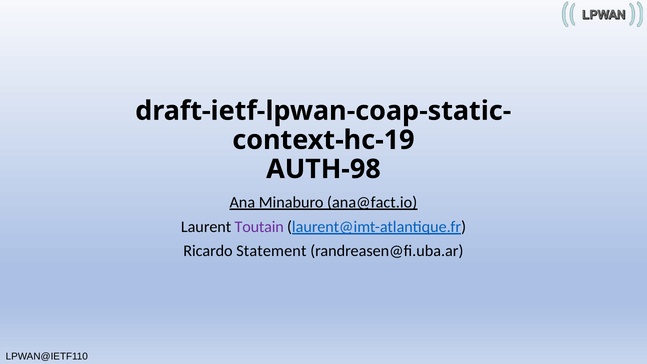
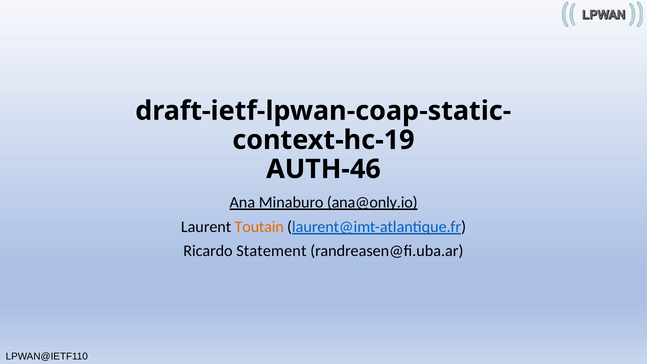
AUTH-98: AUTH-98 -> AUTH-46
ana@fact.io: ana@fact.io -> ana@only.io
Toutain colour: purple -> orange
